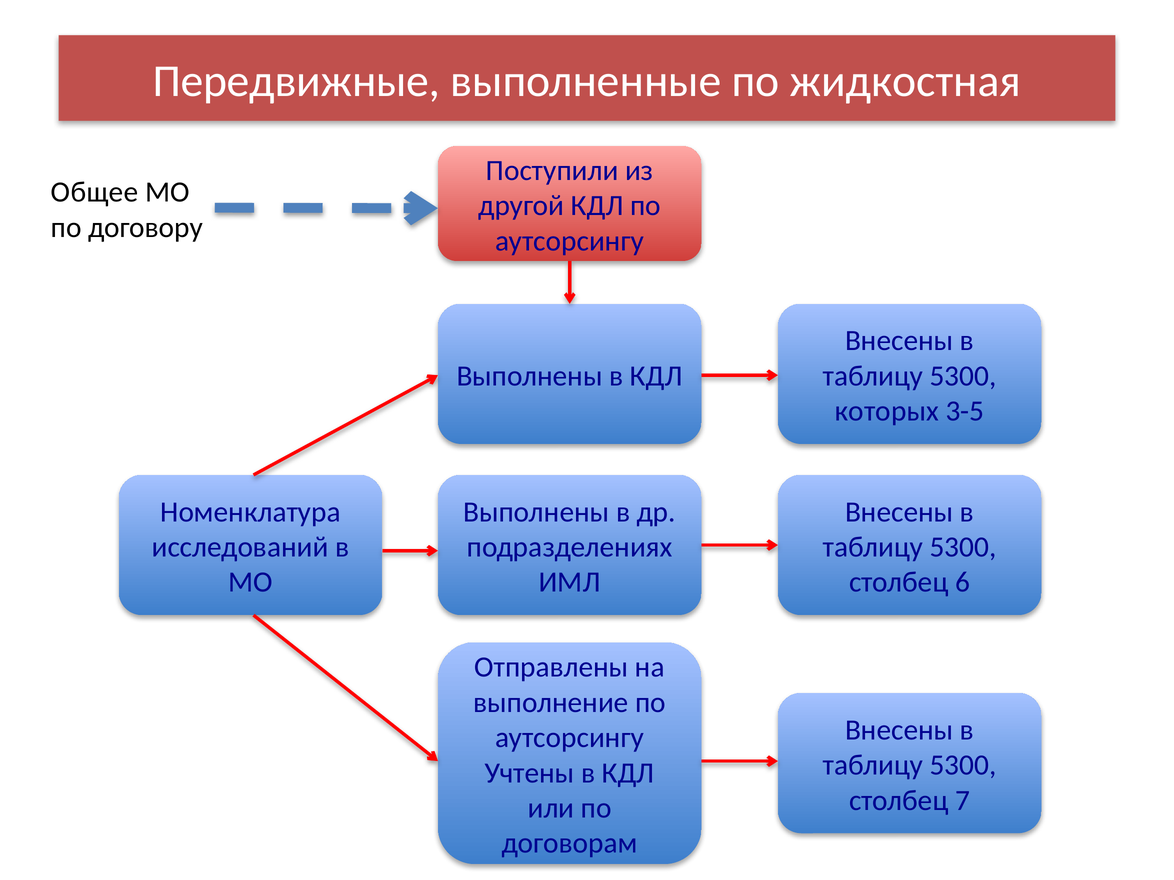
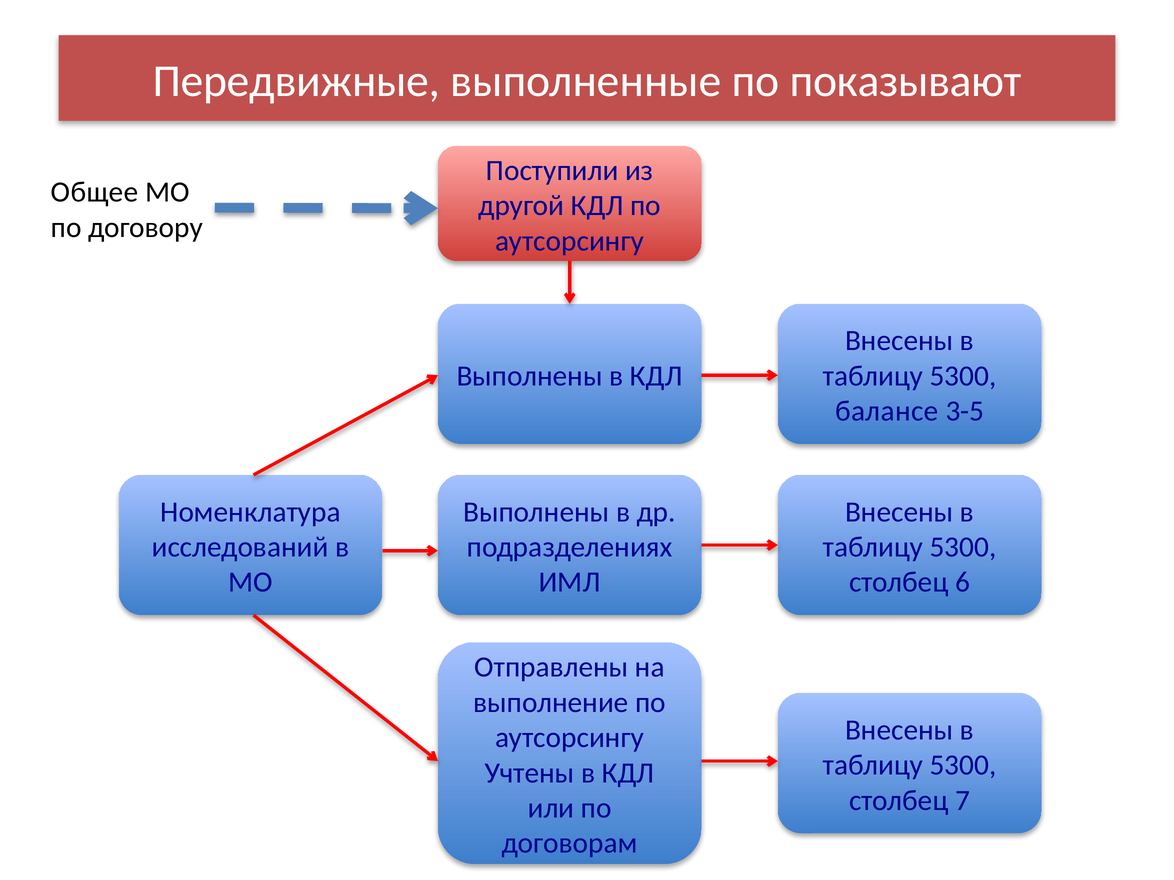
жидкостная: жидкостная -> показывают
которых: которых -> балансе
